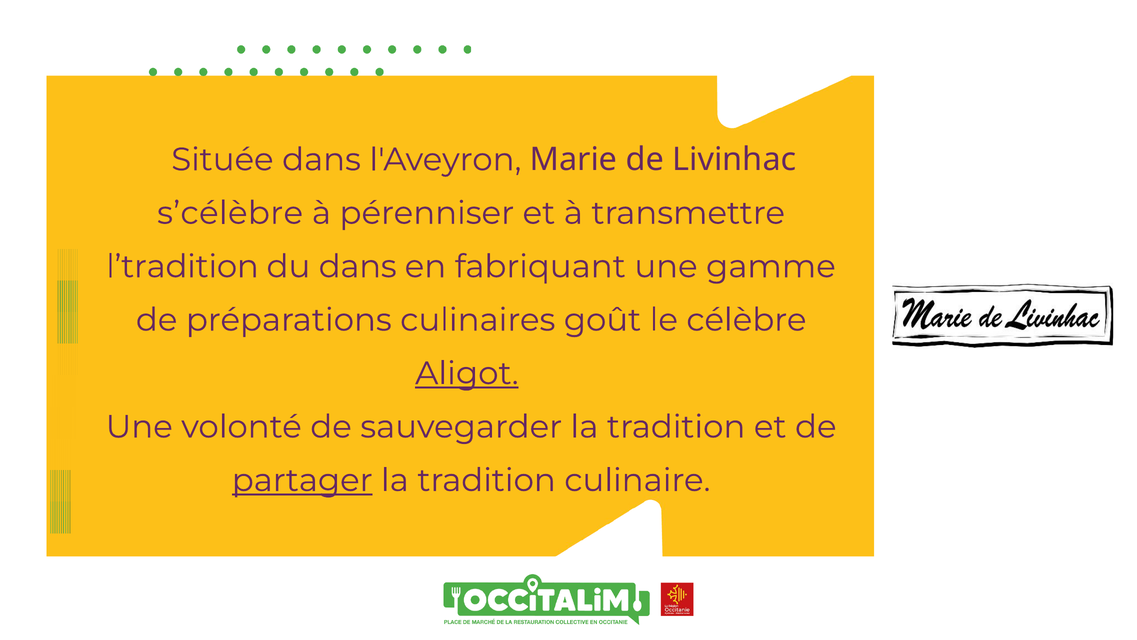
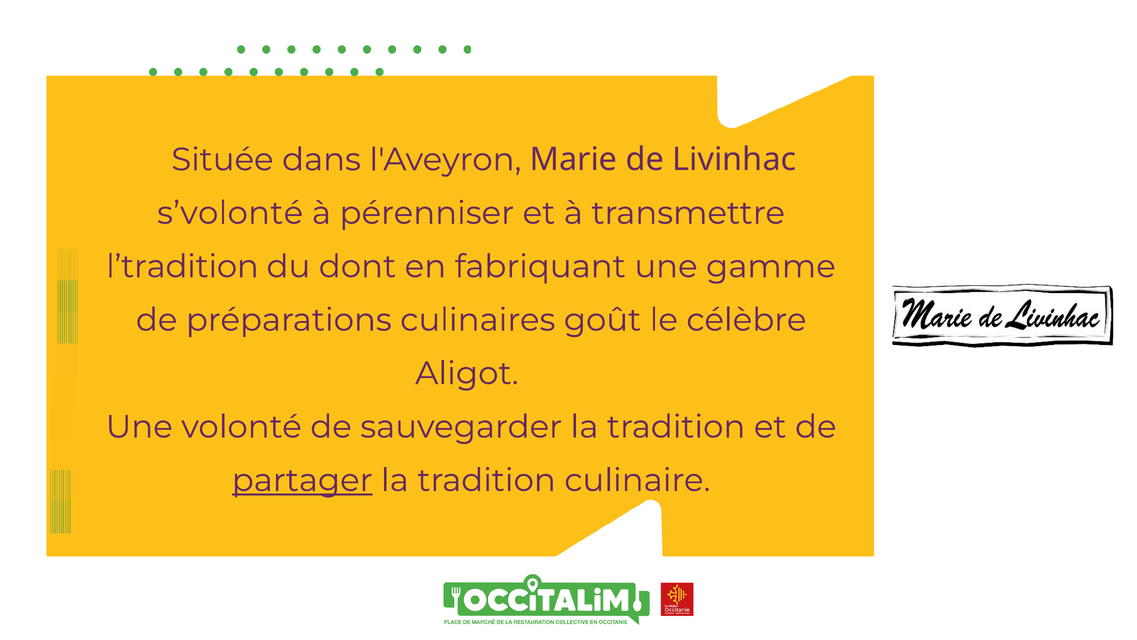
s’célèbre: s’célèbre -> s’volonté
du dans: dans -> dont
Aligot underline: present -> none
